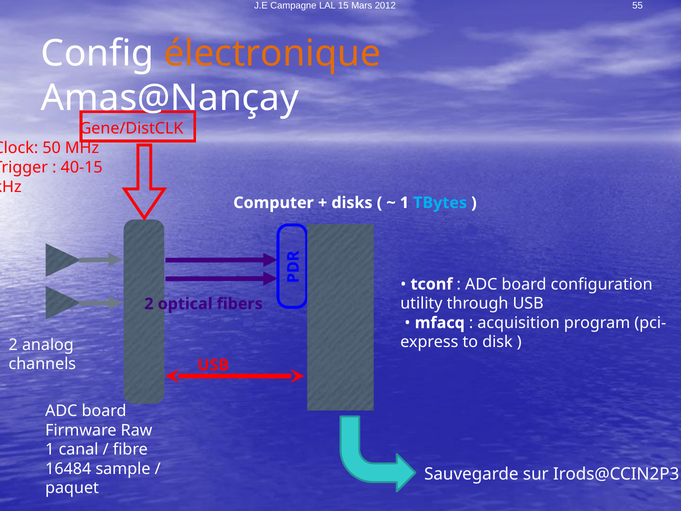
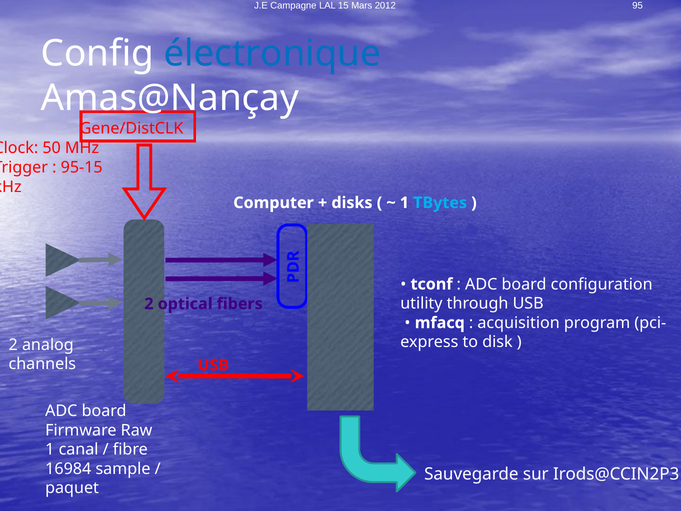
55: 55 -> 95
électronique colour: orange -> blue
40-15: 40-15 -> 95-15
16484: 16484 -> 16984
